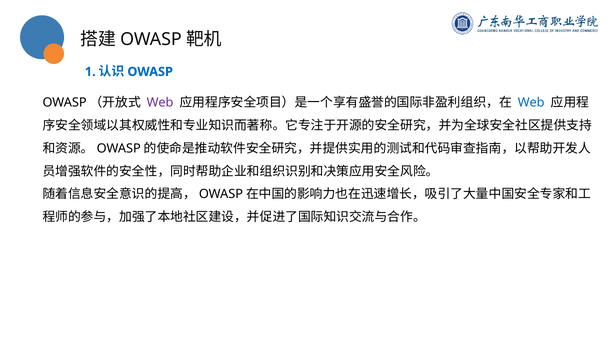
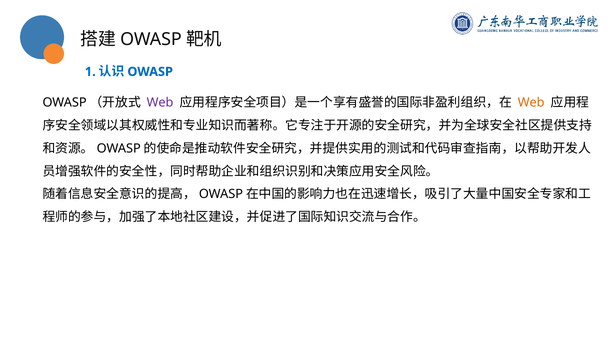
Web at (531, 103) colour: blue -> orange
